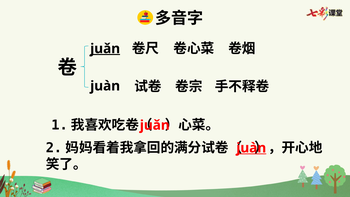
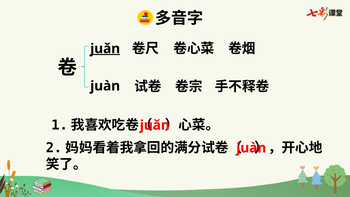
juàn at (251, 148) underline: present -> none
